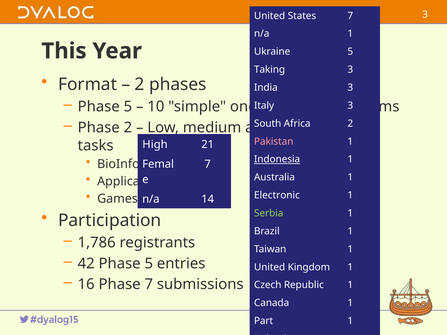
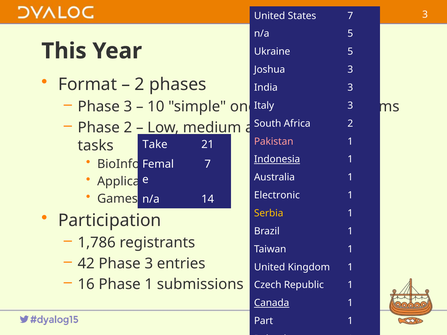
n/a 1: 1 -> 5
Taking: Taking -> Joshua
5 at (128, 107): 5 -> 3
High at (155, 145): High -> Take
Serbia colour: light green -> yellow
42 Phase 5: 5 -> 3
Phase 7: 7 -> 1
Canada underline: none -> present
